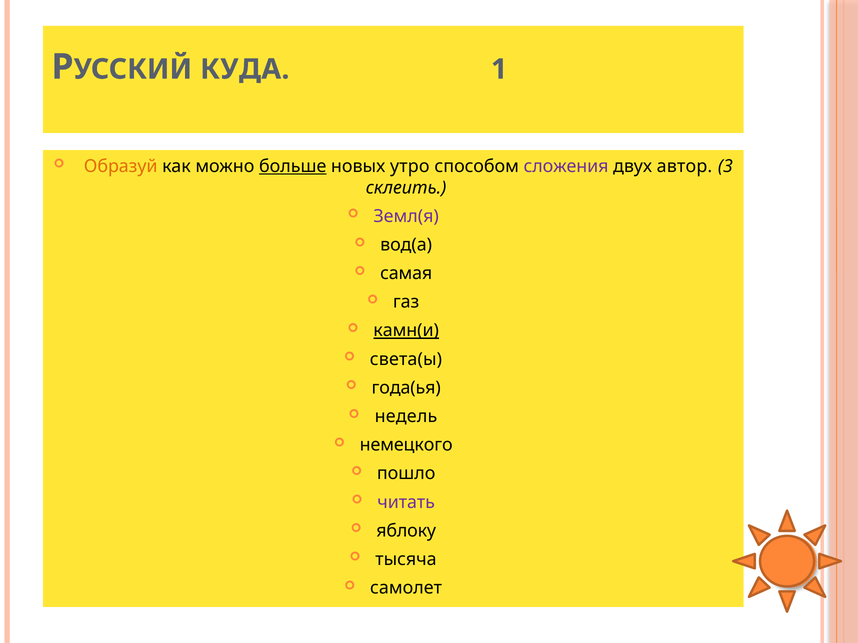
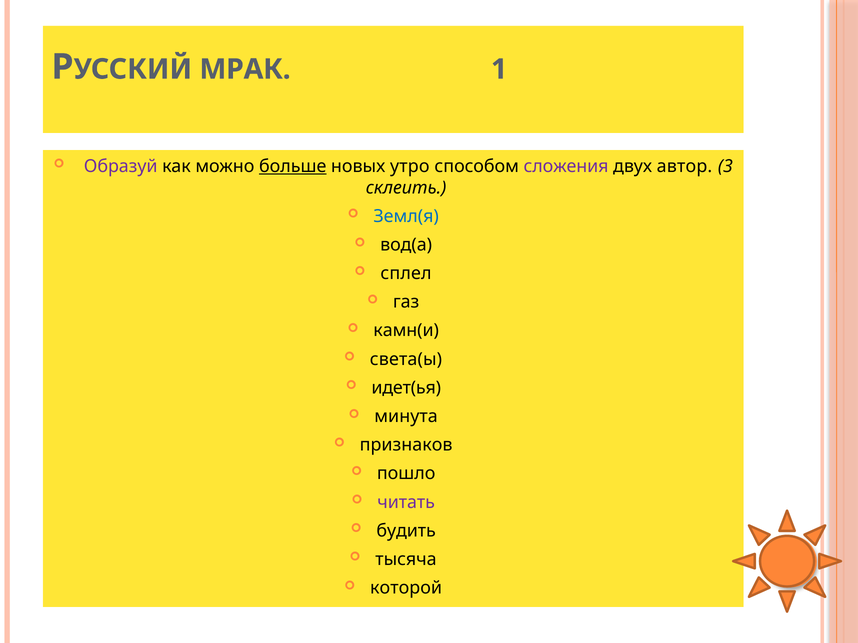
КУДА: КУДА -> МРАК
Образуй colour: orange -> purple
Земл(я colour: purple -> blue
самая: самая -> сплел
камн(и underline: present -> none
года(ья: года(ья -> идет(ья
недель: недель -> минута
немецкого: немецкого -> признаков
яблоку: яблоку -> будить
самолет: самолет -> которой
